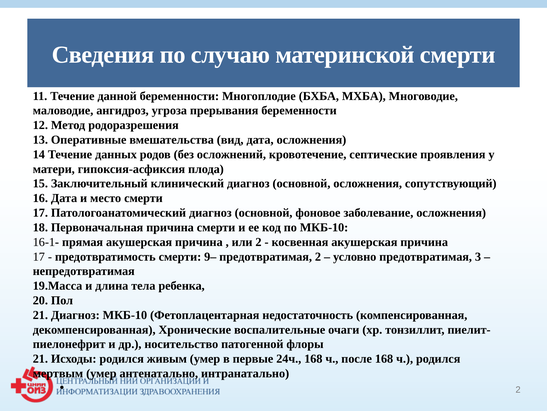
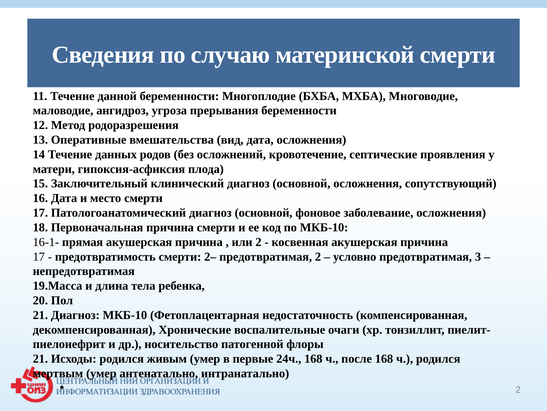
9–: 9– -> 2–
